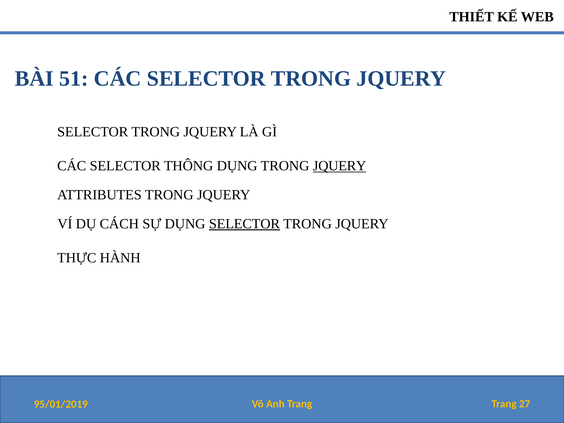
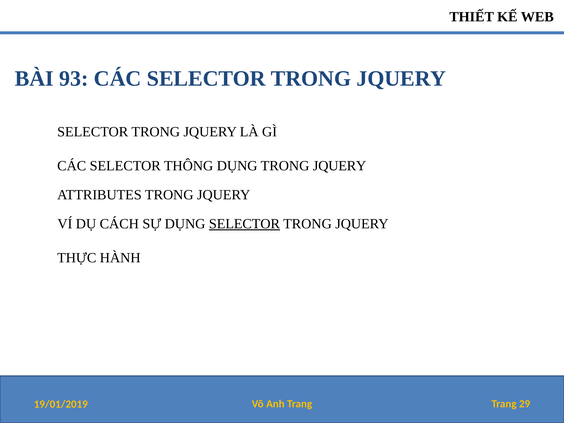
51: 51 -> 93
JQUERY at (340, 166) underline: present -> none
95/01/2019: 95/01/2019 -> 19/01/2019
27: 27 -> 29
